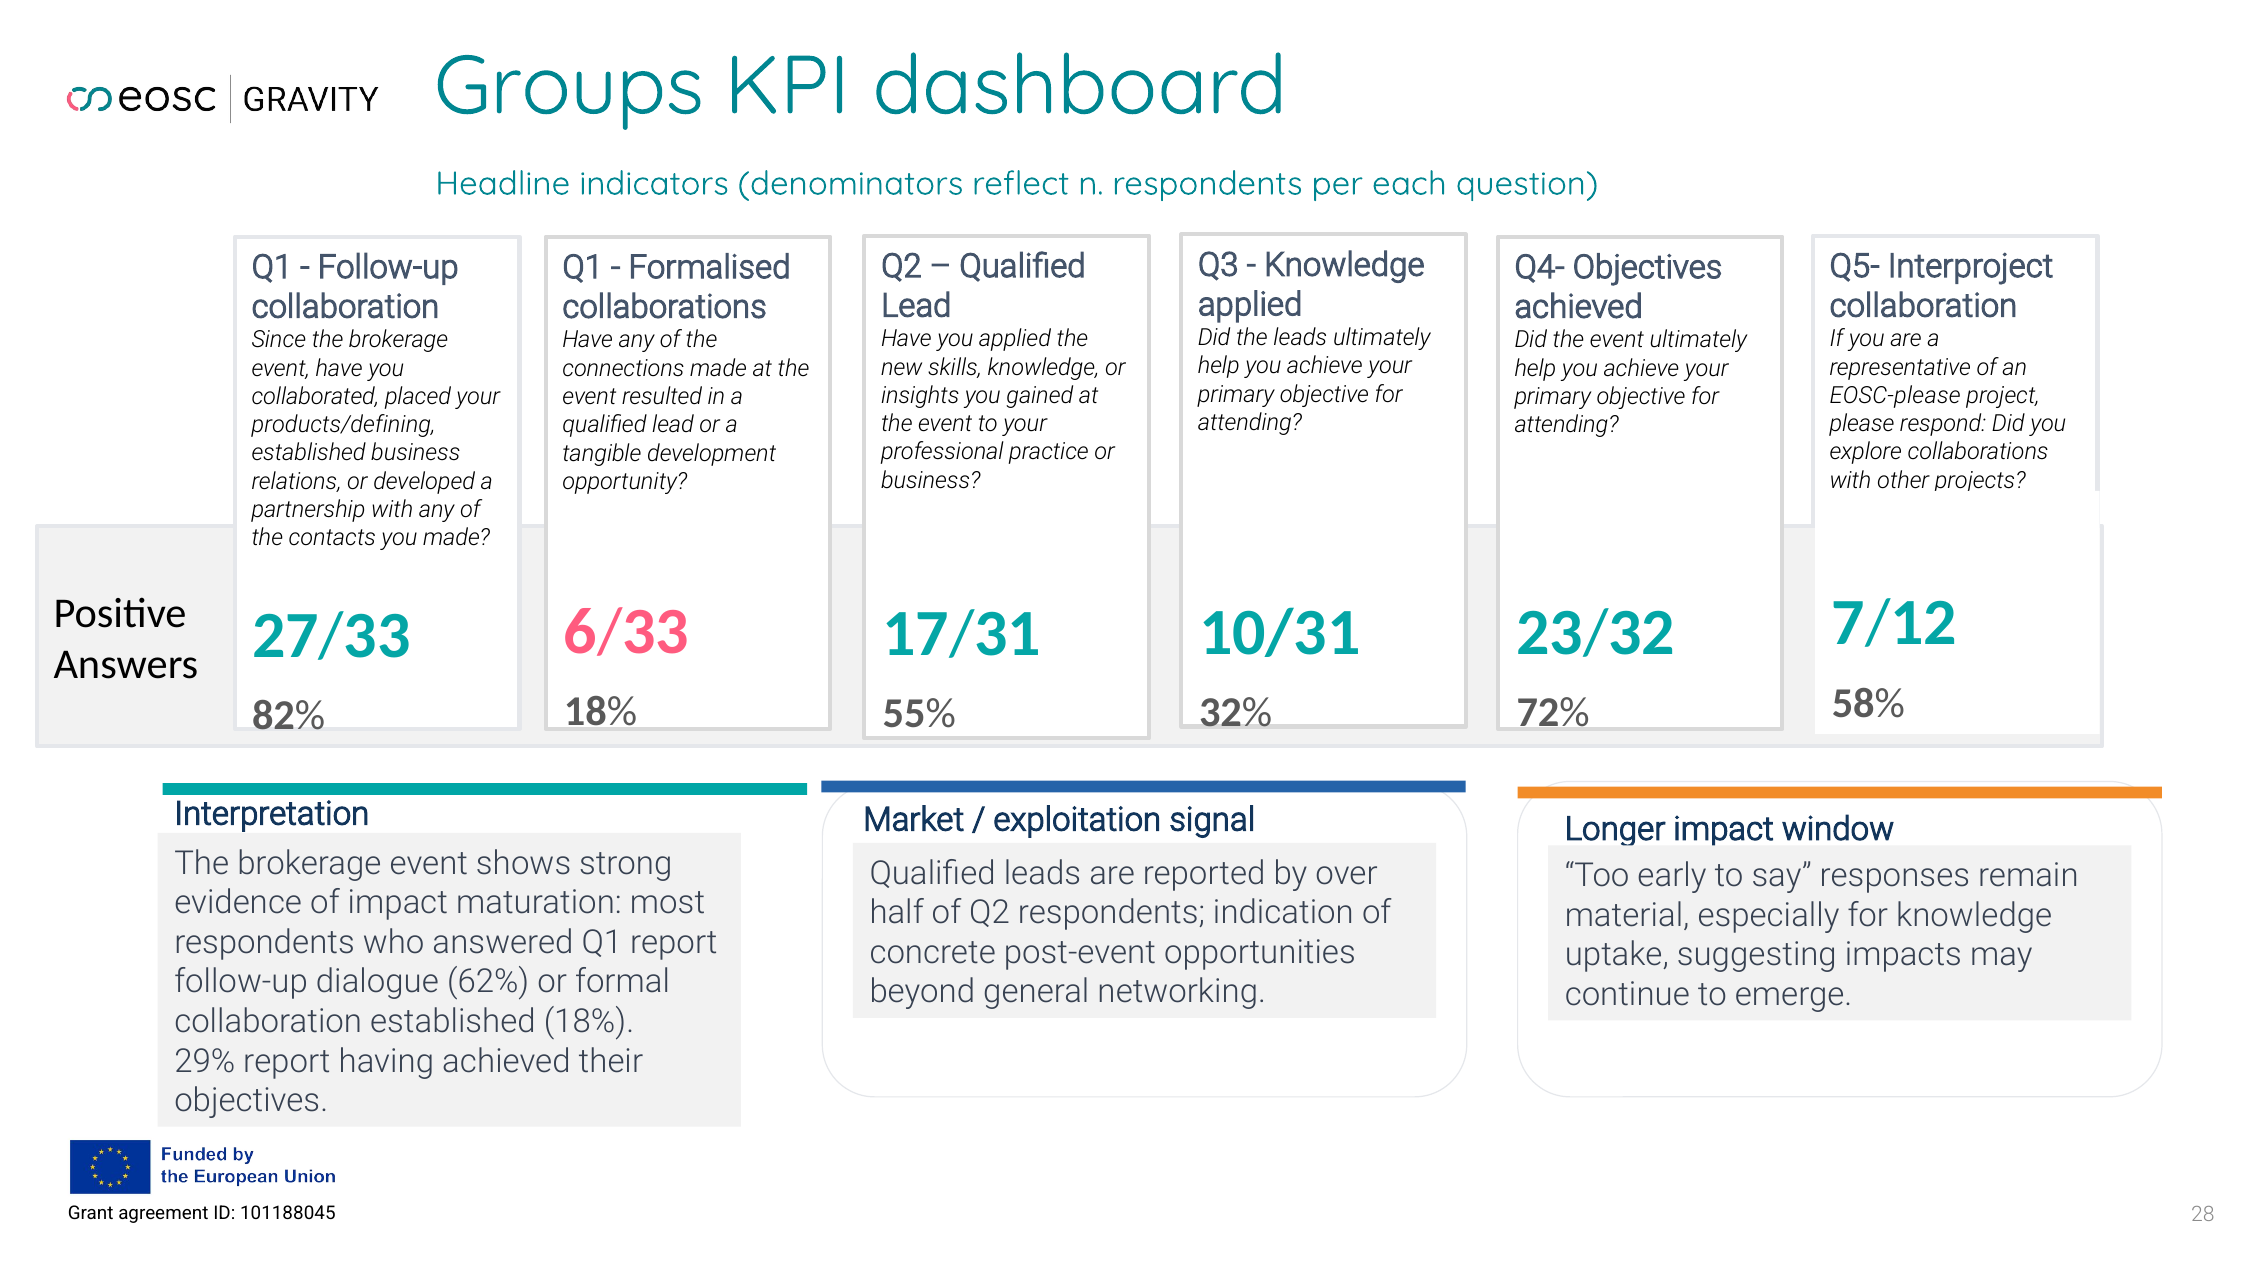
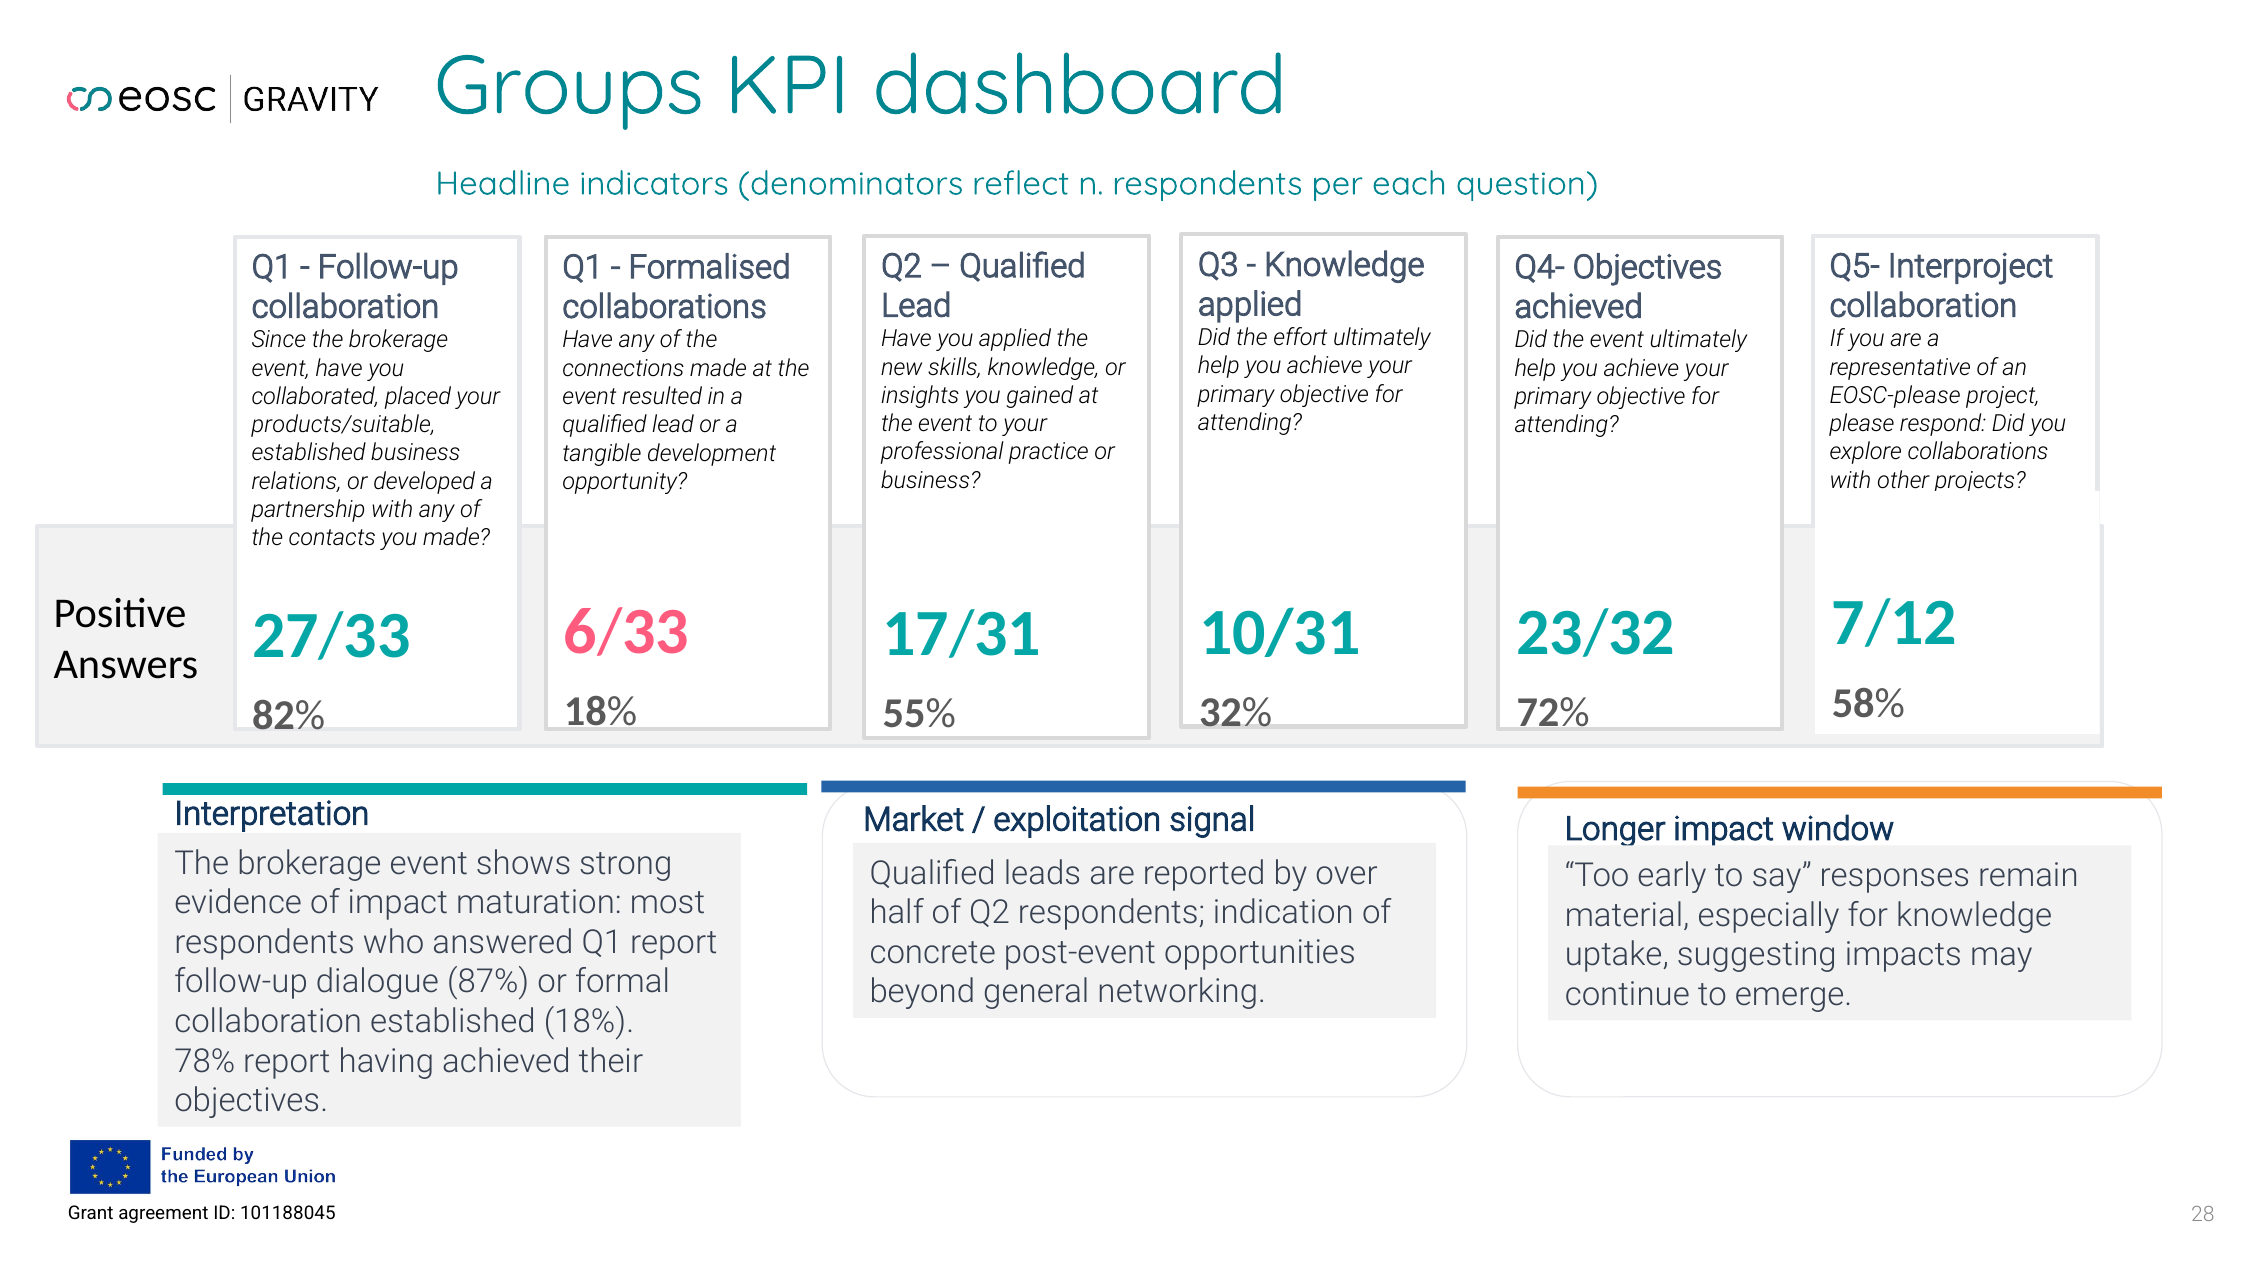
the leads: leads -> effort
products/defining: products/defining -> products/suitable
62%: 62% -> 87%
29%: 29% -> 78%
